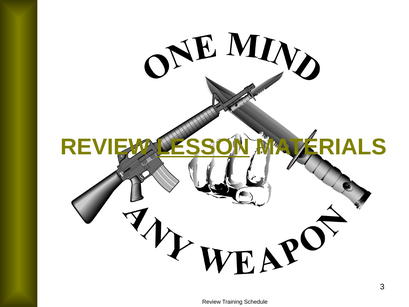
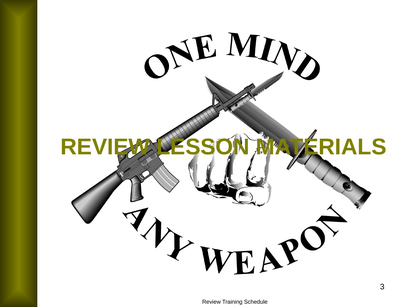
LESSON underline: present -> none
